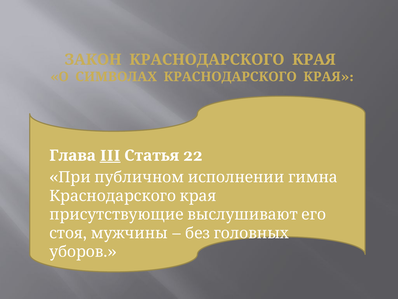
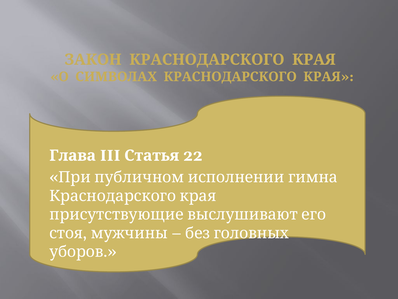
III underline: present -> none
